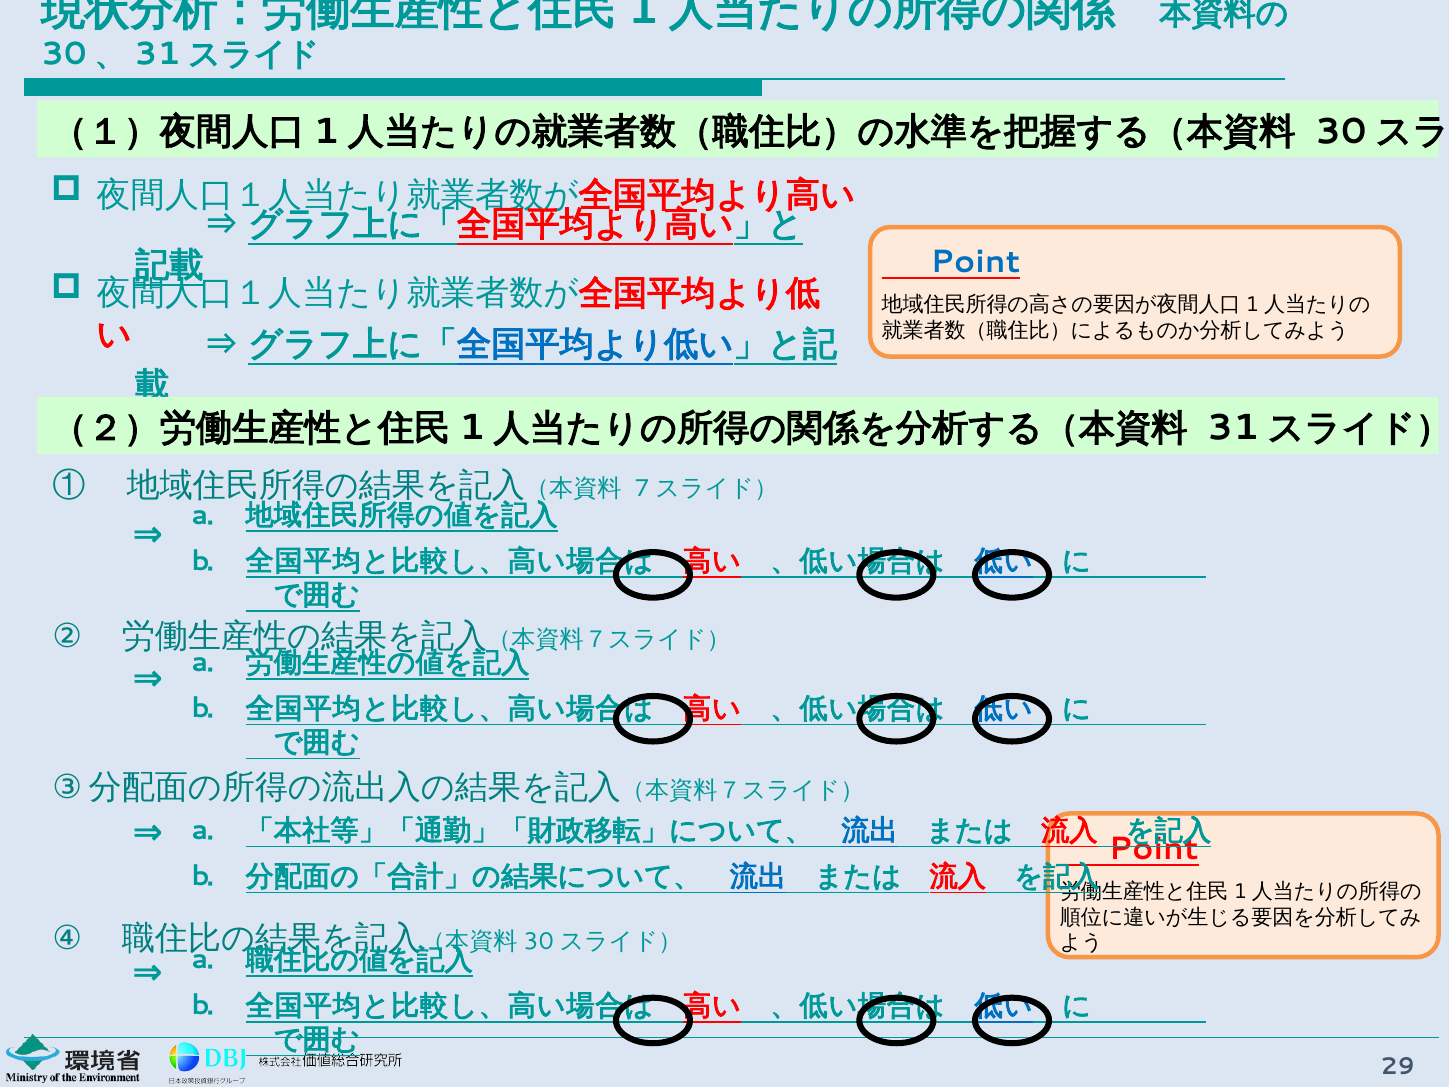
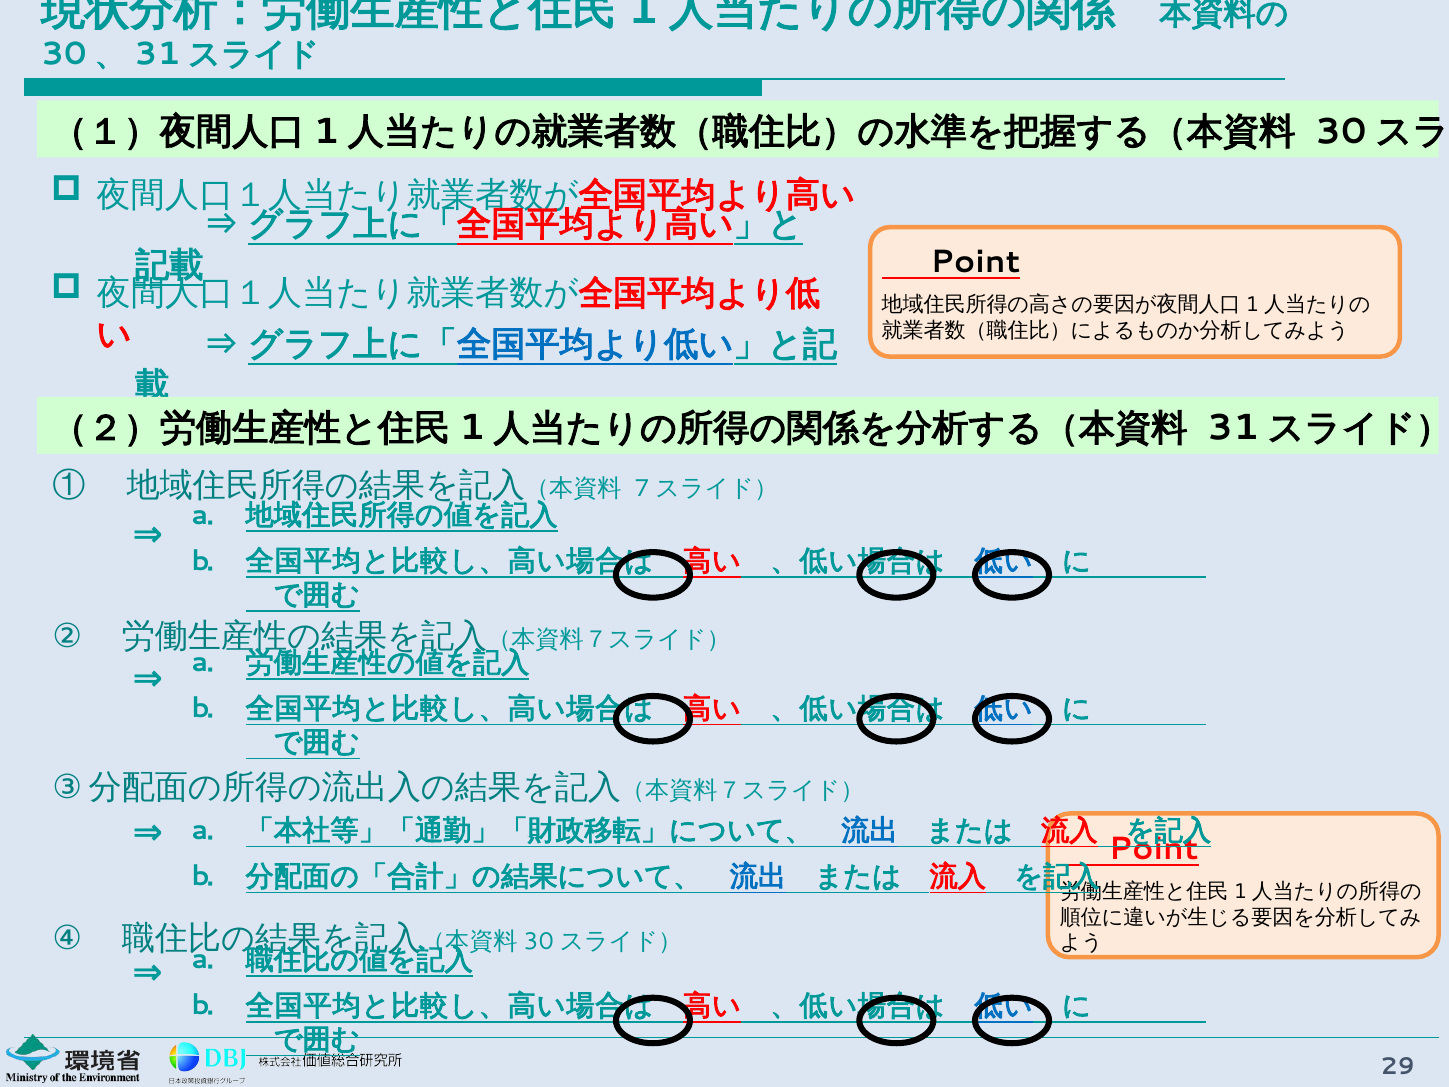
Point at (975, 262) colour: blue -> black
